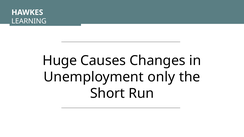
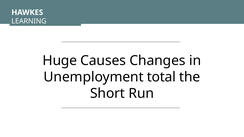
only: only -> total
